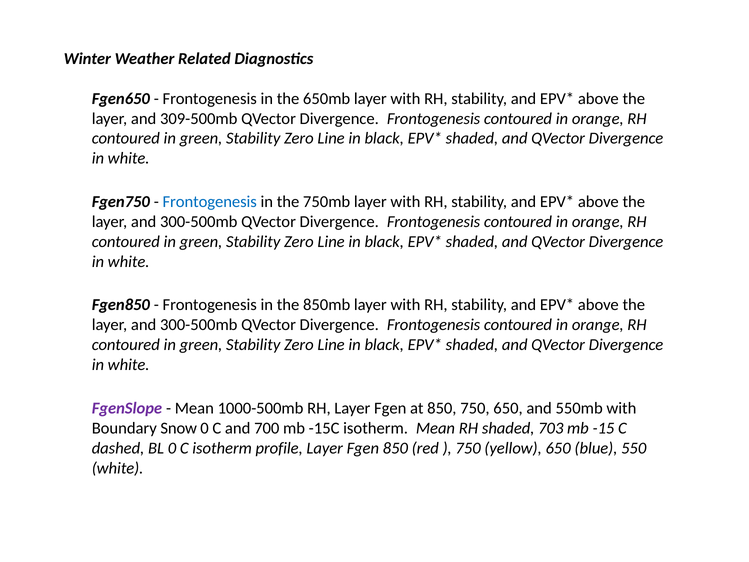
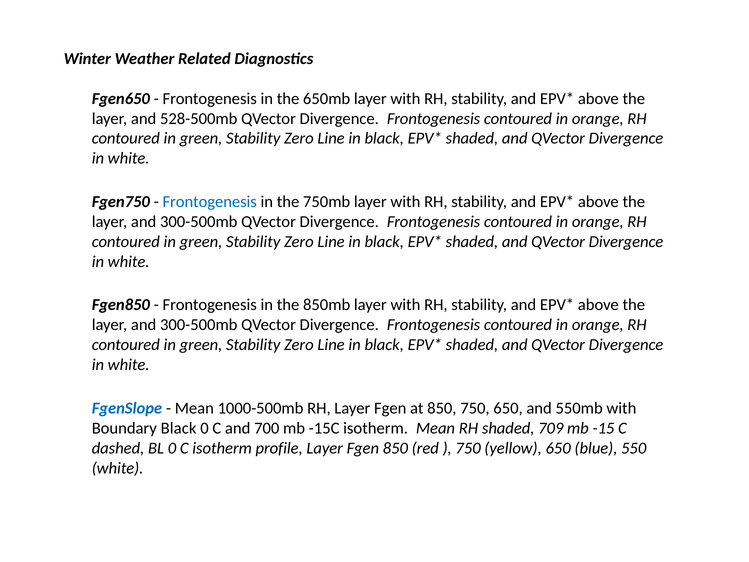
309-500mb: 309-500mb -> 528-500mb
FgenSlope colour: purple -> blue
Boundary Snow: Snow -> Black
703: 703 -> 709
